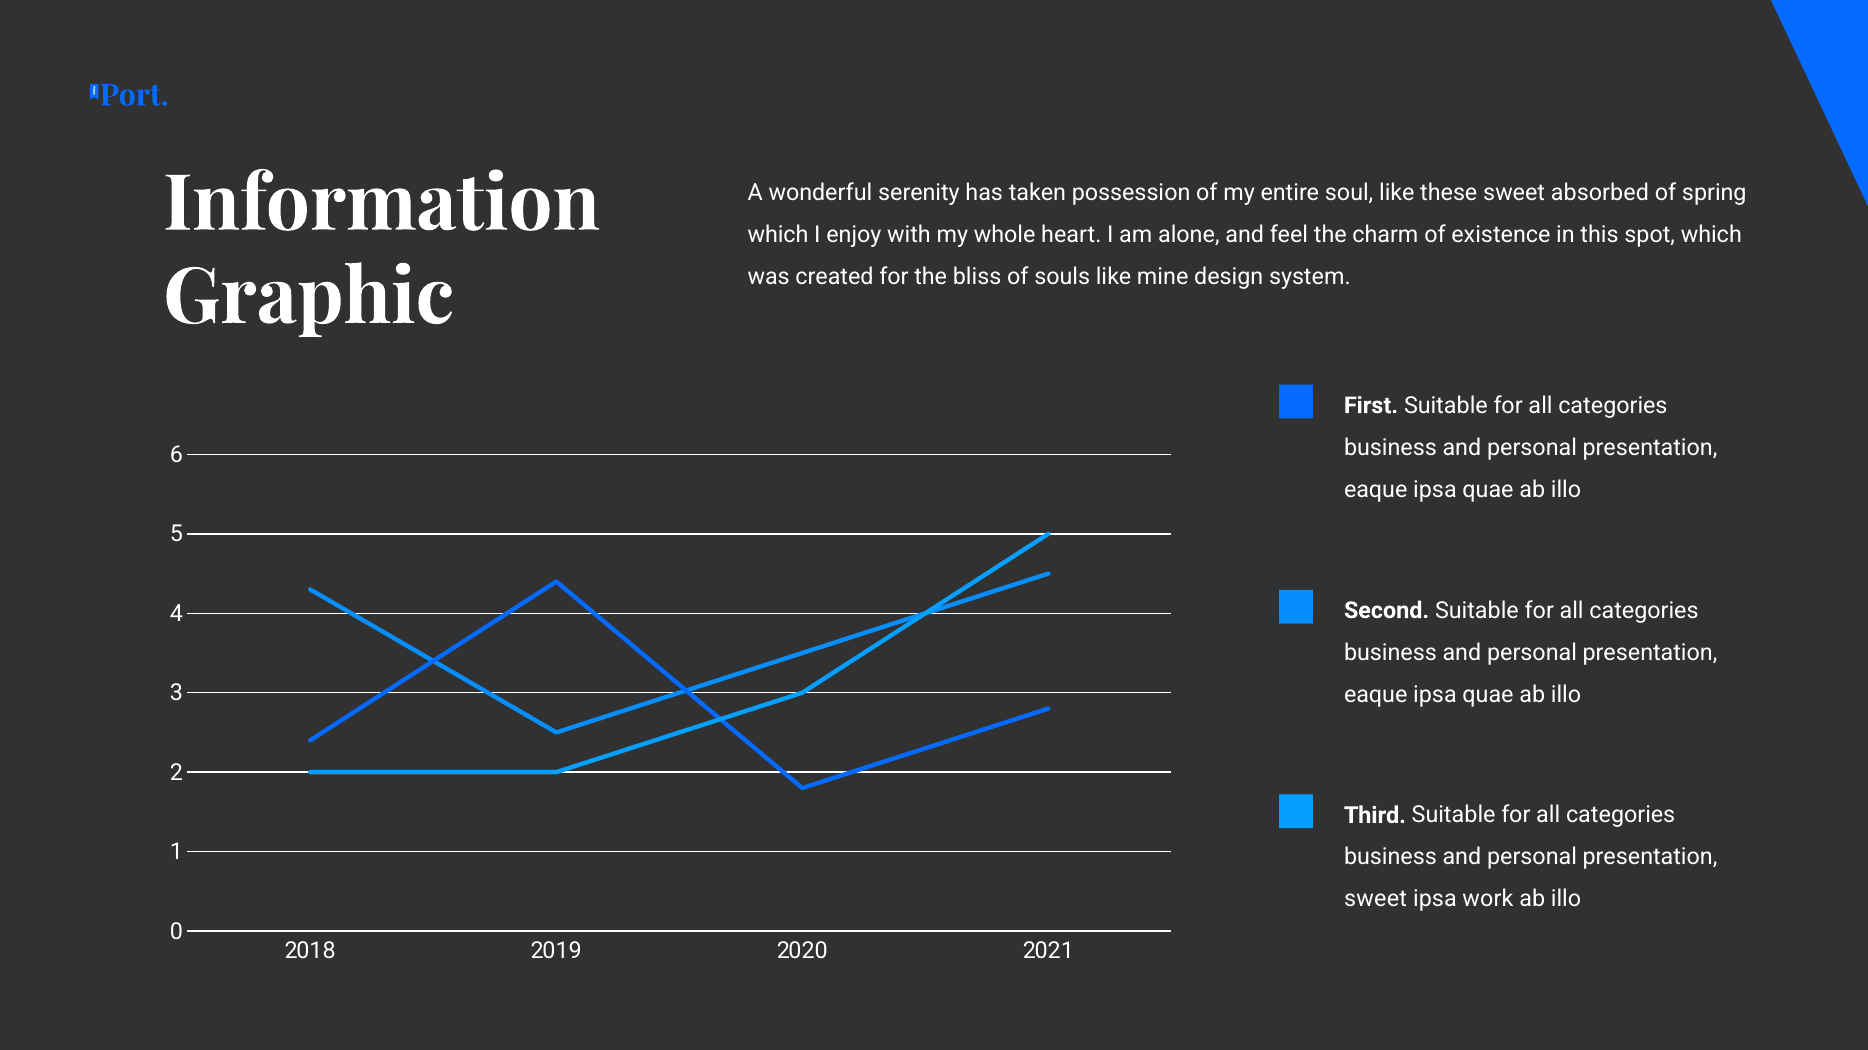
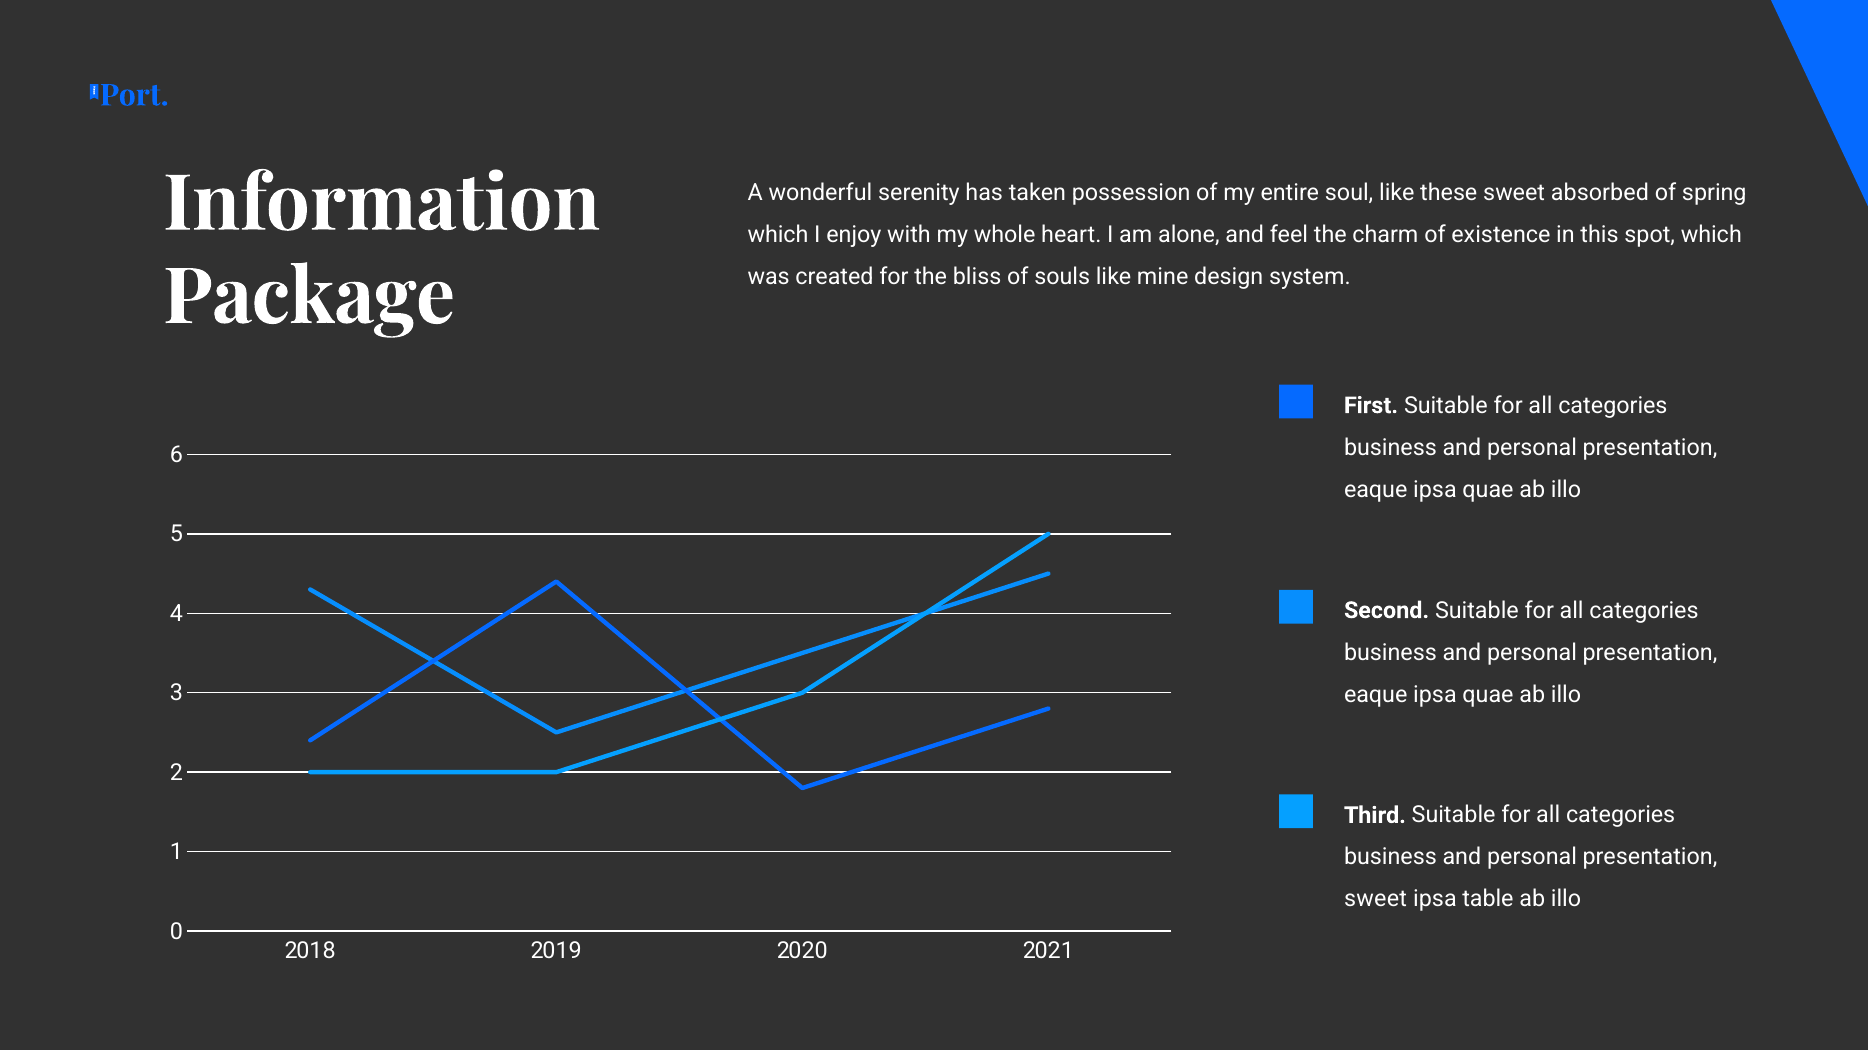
Graphic: Graphic -> Package
work: work -> table
